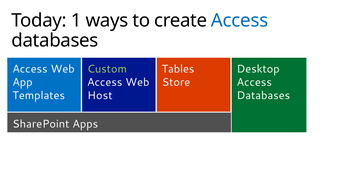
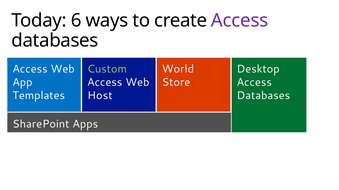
1: 1 -> 6
Access at (240, 21) colour: blue -> purple
Tables: Tables -> World
